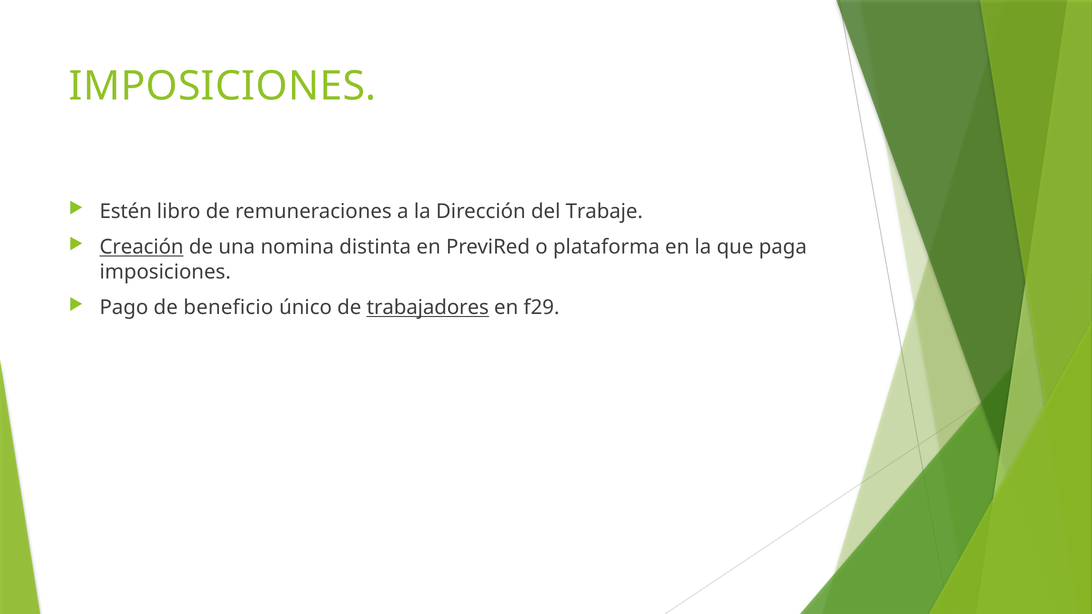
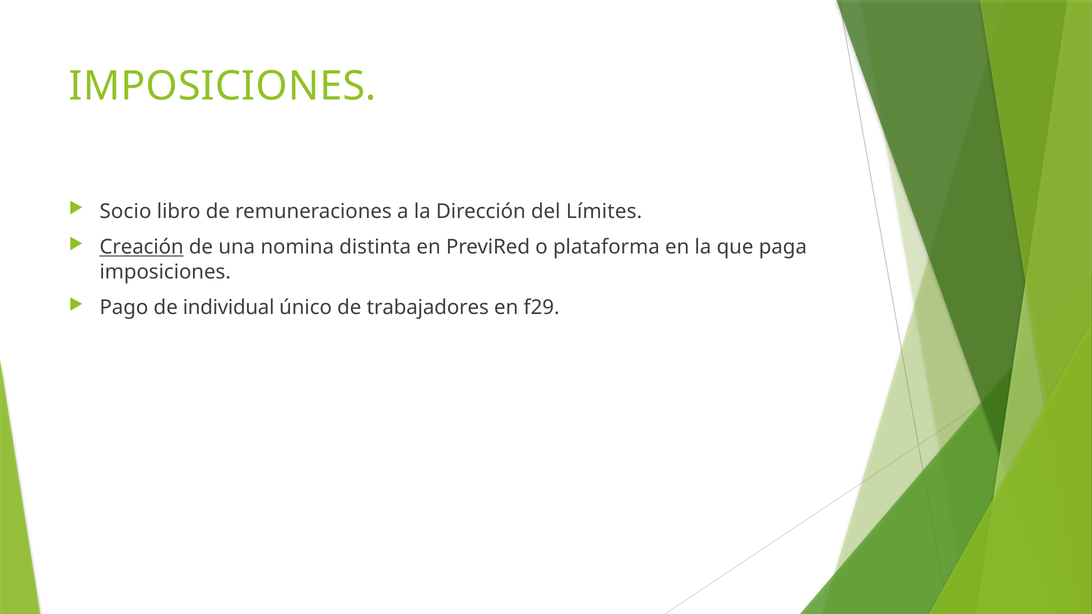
Estén: Estén -> Socio
Trabaje: Trabaje -> Límites
beneficio: beneficio -> individual
trabajadores underline: present -> none
